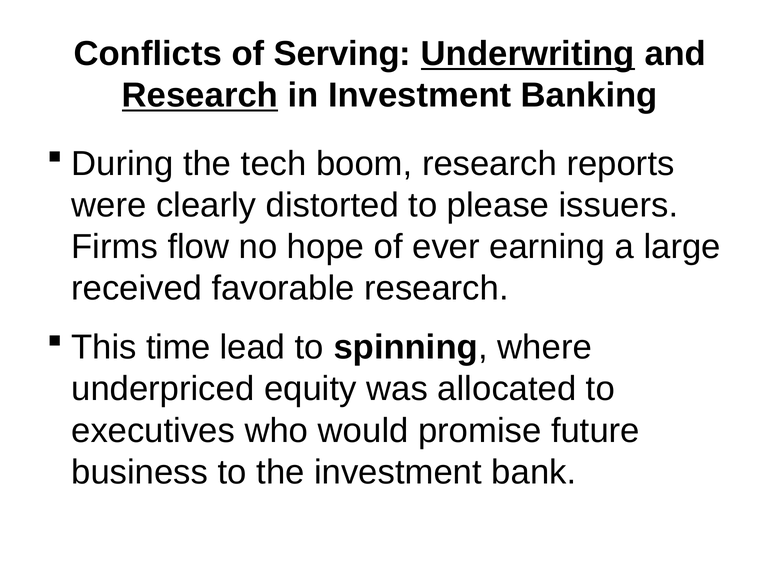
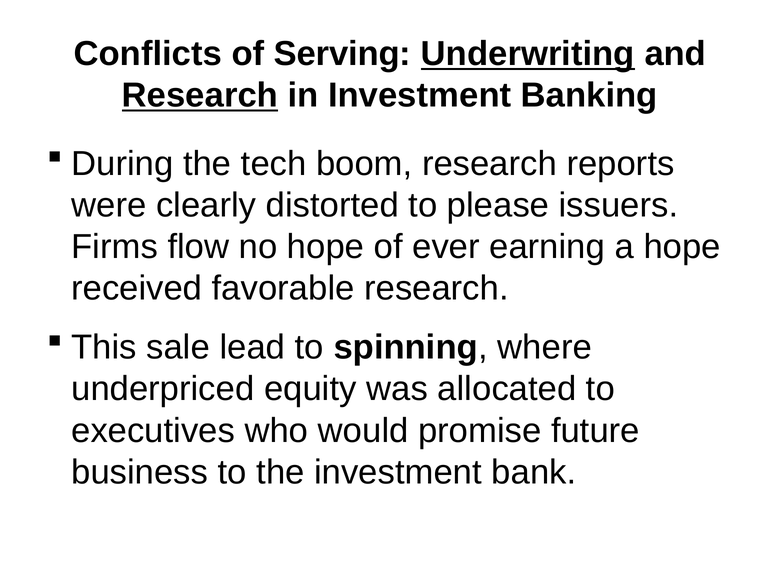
a large: large -> hope
time: time -> sale
